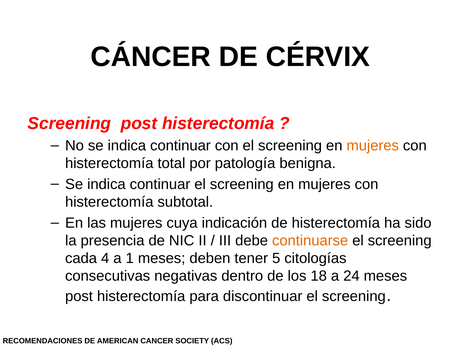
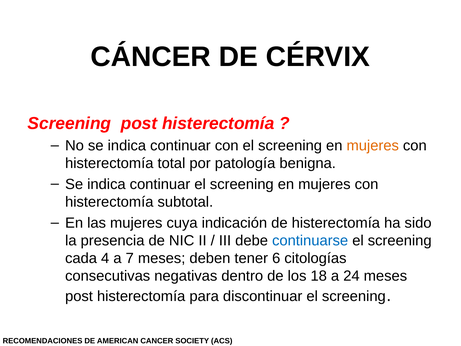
continuarse colour: orange -> blue
1: 1 -> 7
5: 5 -> 6
